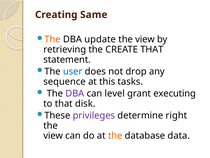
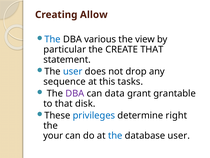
Same: Same -> Allow
The at (52, 39) colour: orange -> blue
update: update -> various
retrieving: retrieving -> particular
level: level -> data
executing: executing -> grantable
privileges colour: purple -> blue
view at (53, 135): view -> your
the at (115, 135) colour: orange -> blue
database data: data -> user
